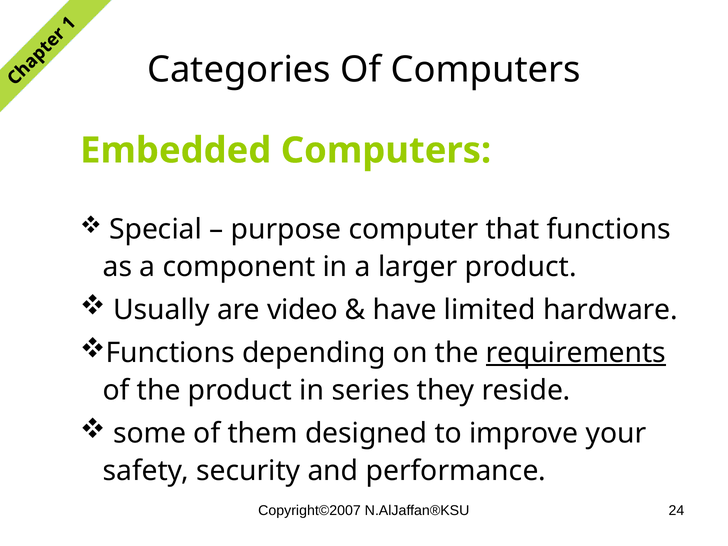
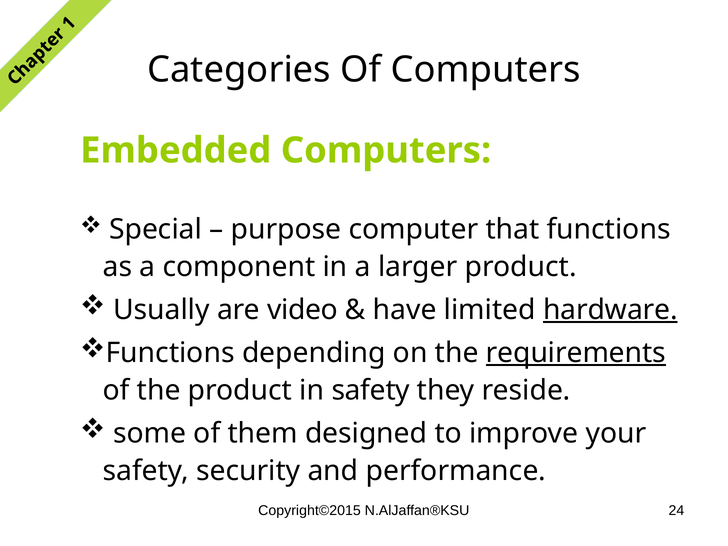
hardware underline: none -> present
in series: series -> safety
Copyright©2007: Copyright©2007 -> Copyright©2015
